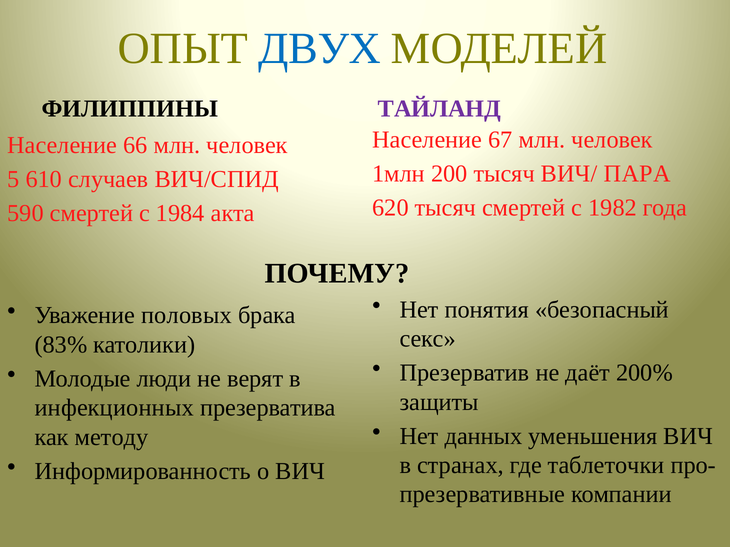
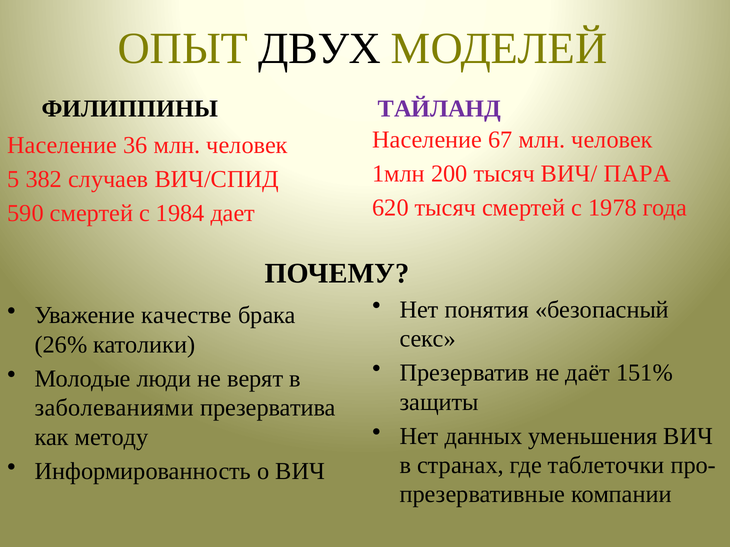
ДВУХ colour: blue -> black
66: 66 -> 36
610: 610 -> 382
1982: 1982 -> 1978
акта: акта -> дает
половых: половых -> качестве
83%: 83% -> 26%
200%: 200% -> 151%
инфекционных: инфекционных -> заболеваниями
